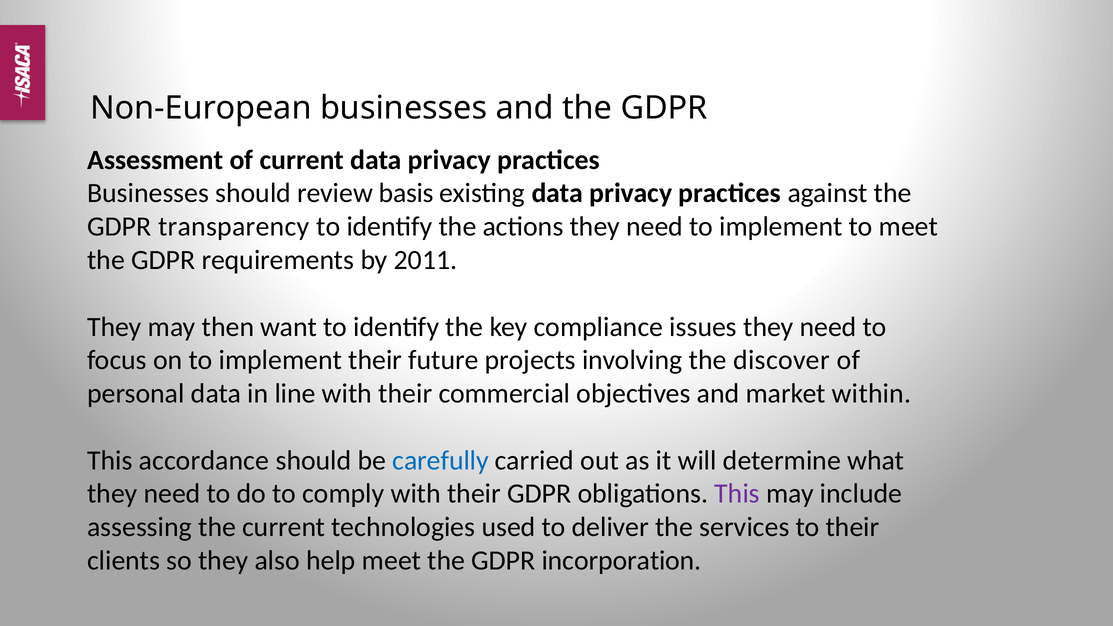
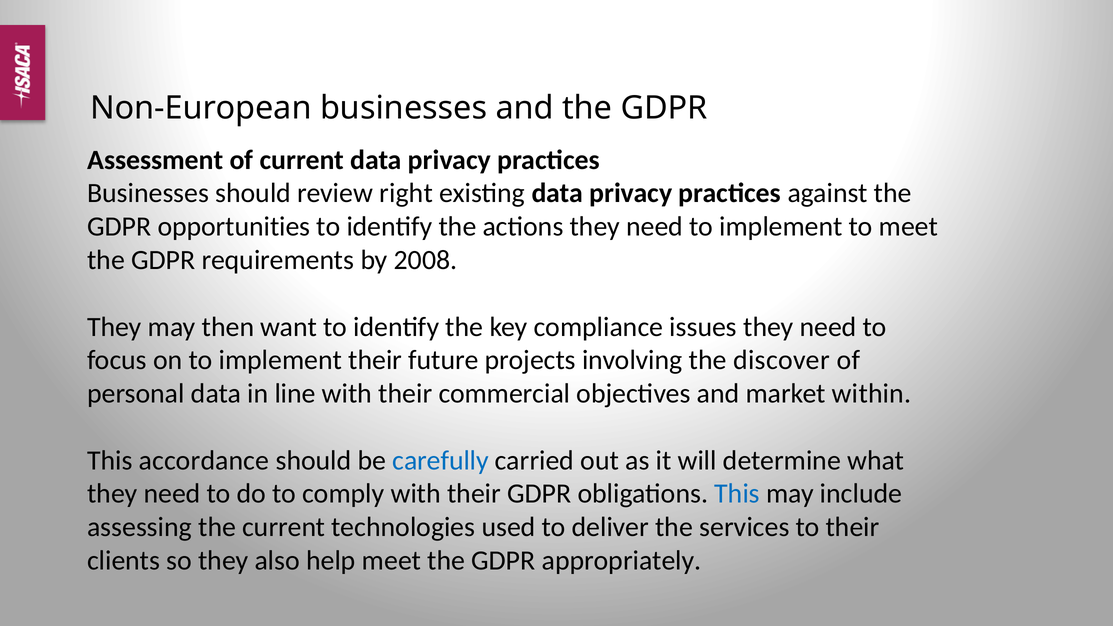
basis: basis -> right
transparency: transparency -> opportunities
2011: 2011 -> 2008
This at (737, 494) colour: purple -> blue
incorporation: incorporation -> appropriately
